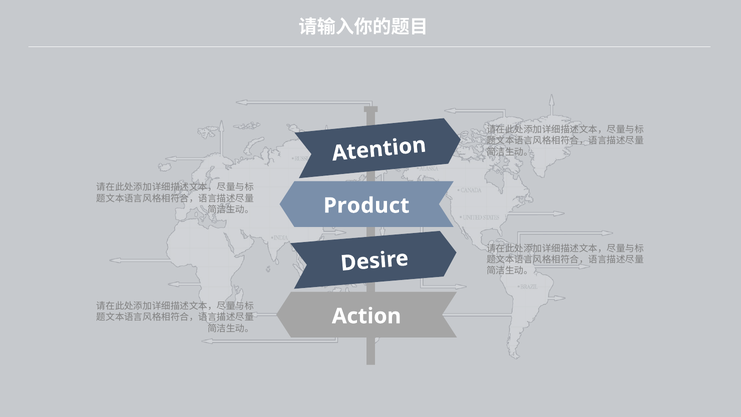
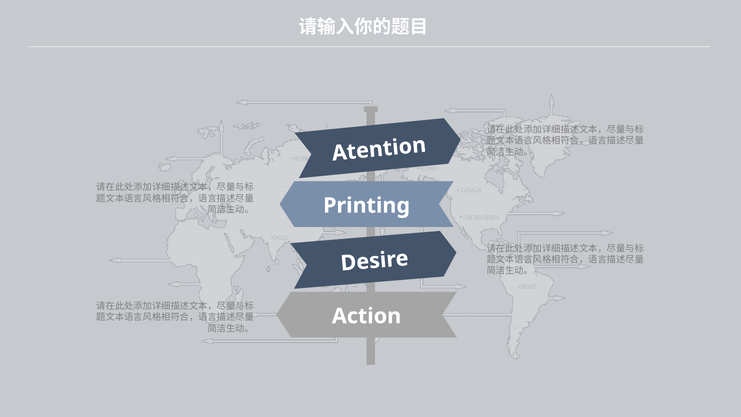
Product: Product -> Printing
